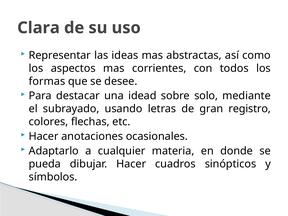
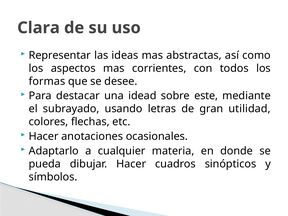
solo: solo -> este
registro: registro -> utilidad
